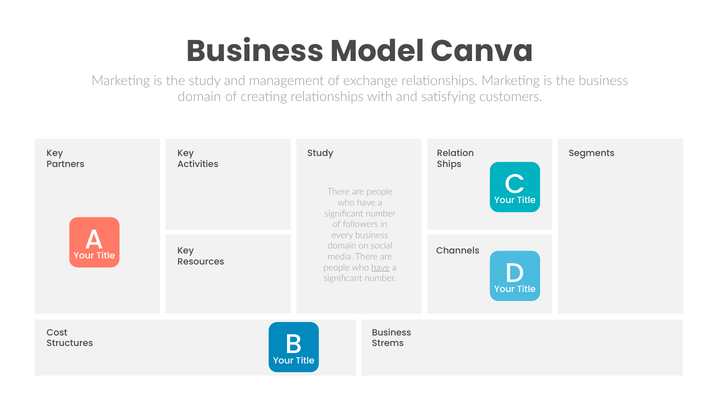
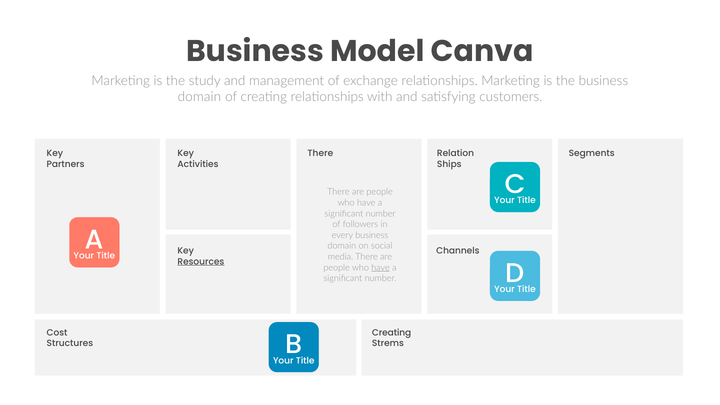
Study at (320, 153): Study -> There
Resources underline: none -> present
Business at (392, 333): Business -> Creating
